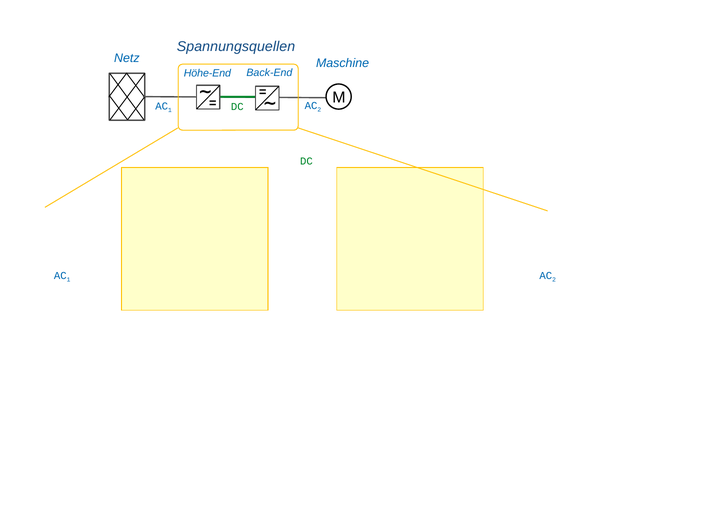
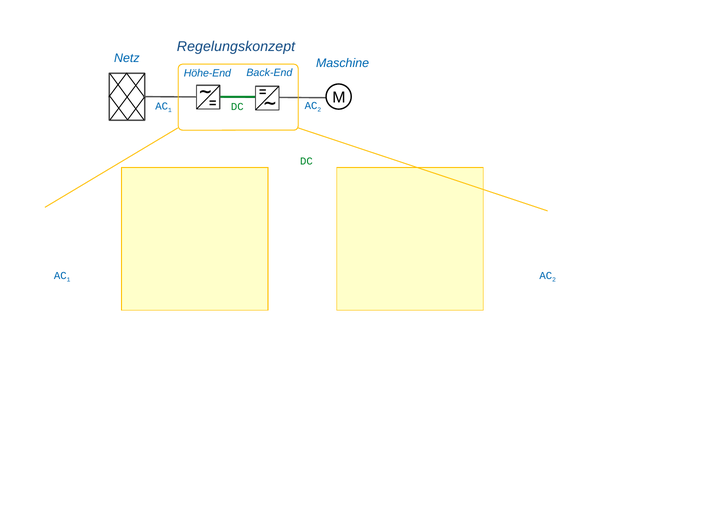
Spannungsquellen: Spannungsquellen -> Regelungskonzept
